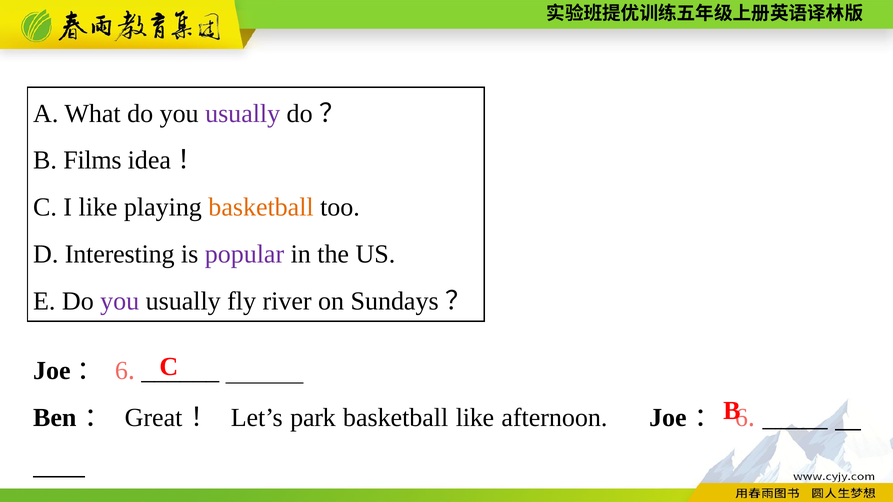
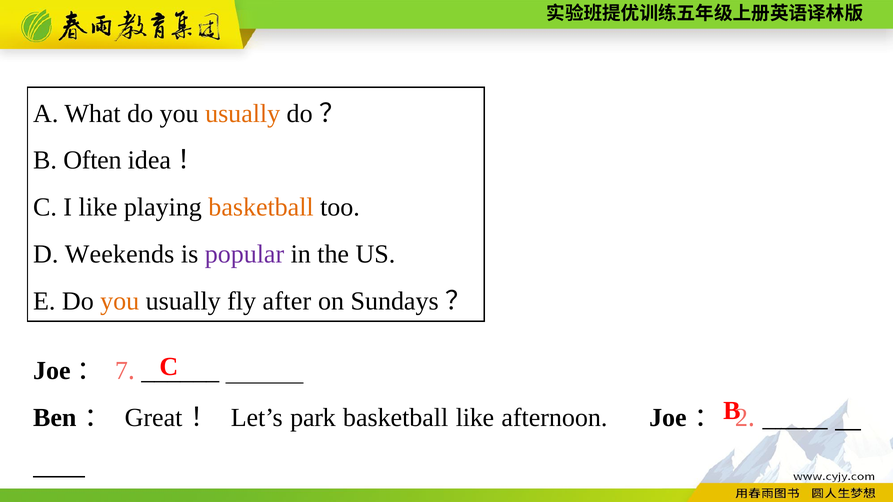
usually at (243, 114) colour: purple -> orange
Films: Films -> Often
Interesting: Interesting -> Weekends
you at (120, 301) colour: purple -> orange
river: river -> after
6 at (121, 371): 6 -> 7
6 at (741, 418): 6 -> 2
